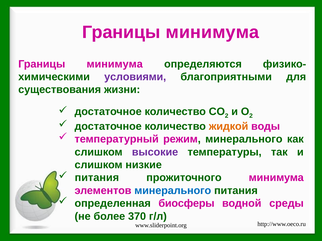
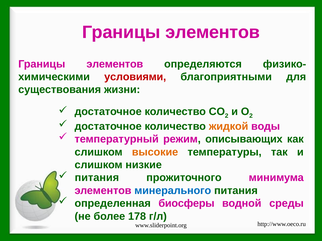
минимума at (212, 32): минимума -> элементов
минимума at (115, 64): минимума -> элементов
условиями colour: purple -> red
режим минерального: минерального -> описывающих
высокие colour: purple -> orange
370: 370 -> 178
